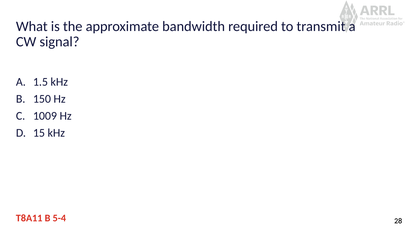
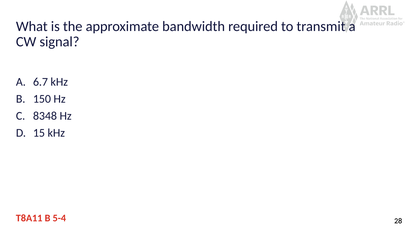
1.5: 1.5 -> 6.7
1009: 1009 -> 8348
